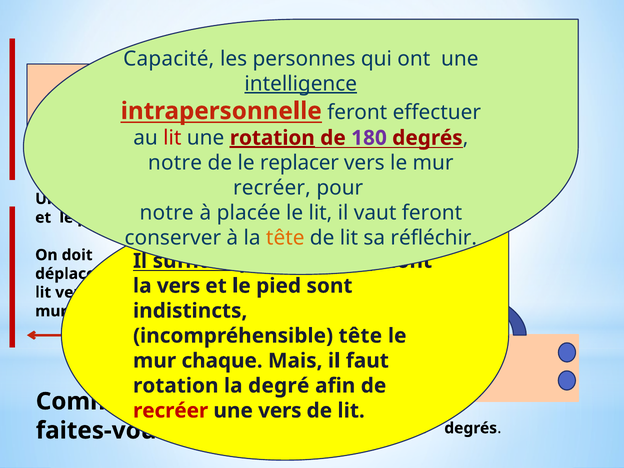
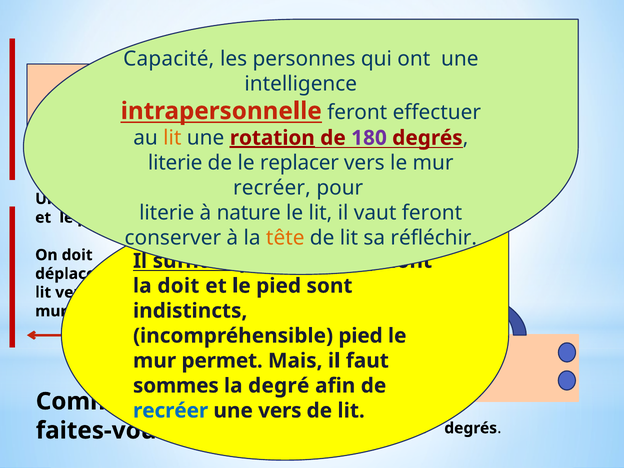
intelligence underline: present -> none
lit at (172, 138) colour: red -> orange
notre at (175, 163): notre -> literie
notre at (167, 213): notre -> literie
placée: placée -> nature
la vers: vers -> doit
incompréhensible tête: tête -> pied
chaque: chaque -> permet
rotation at (176, 386): rotation -> sommes
recréer at (171, 411) colour: red -> blue
